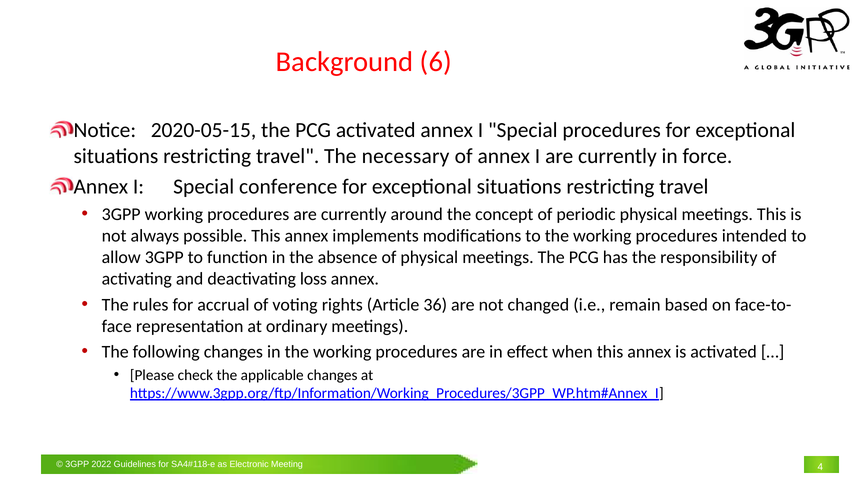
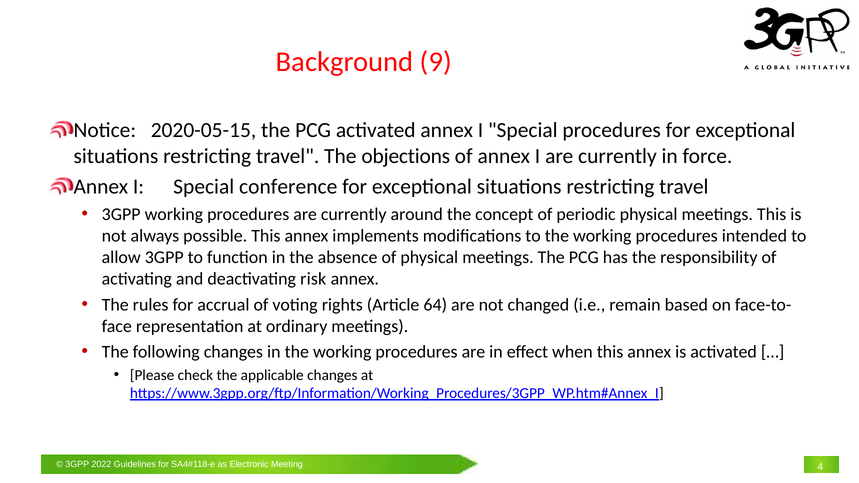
6: 6 -> 9
necessary: necessary -> objections
loss: loss -> risk
36: 36 -> 64
